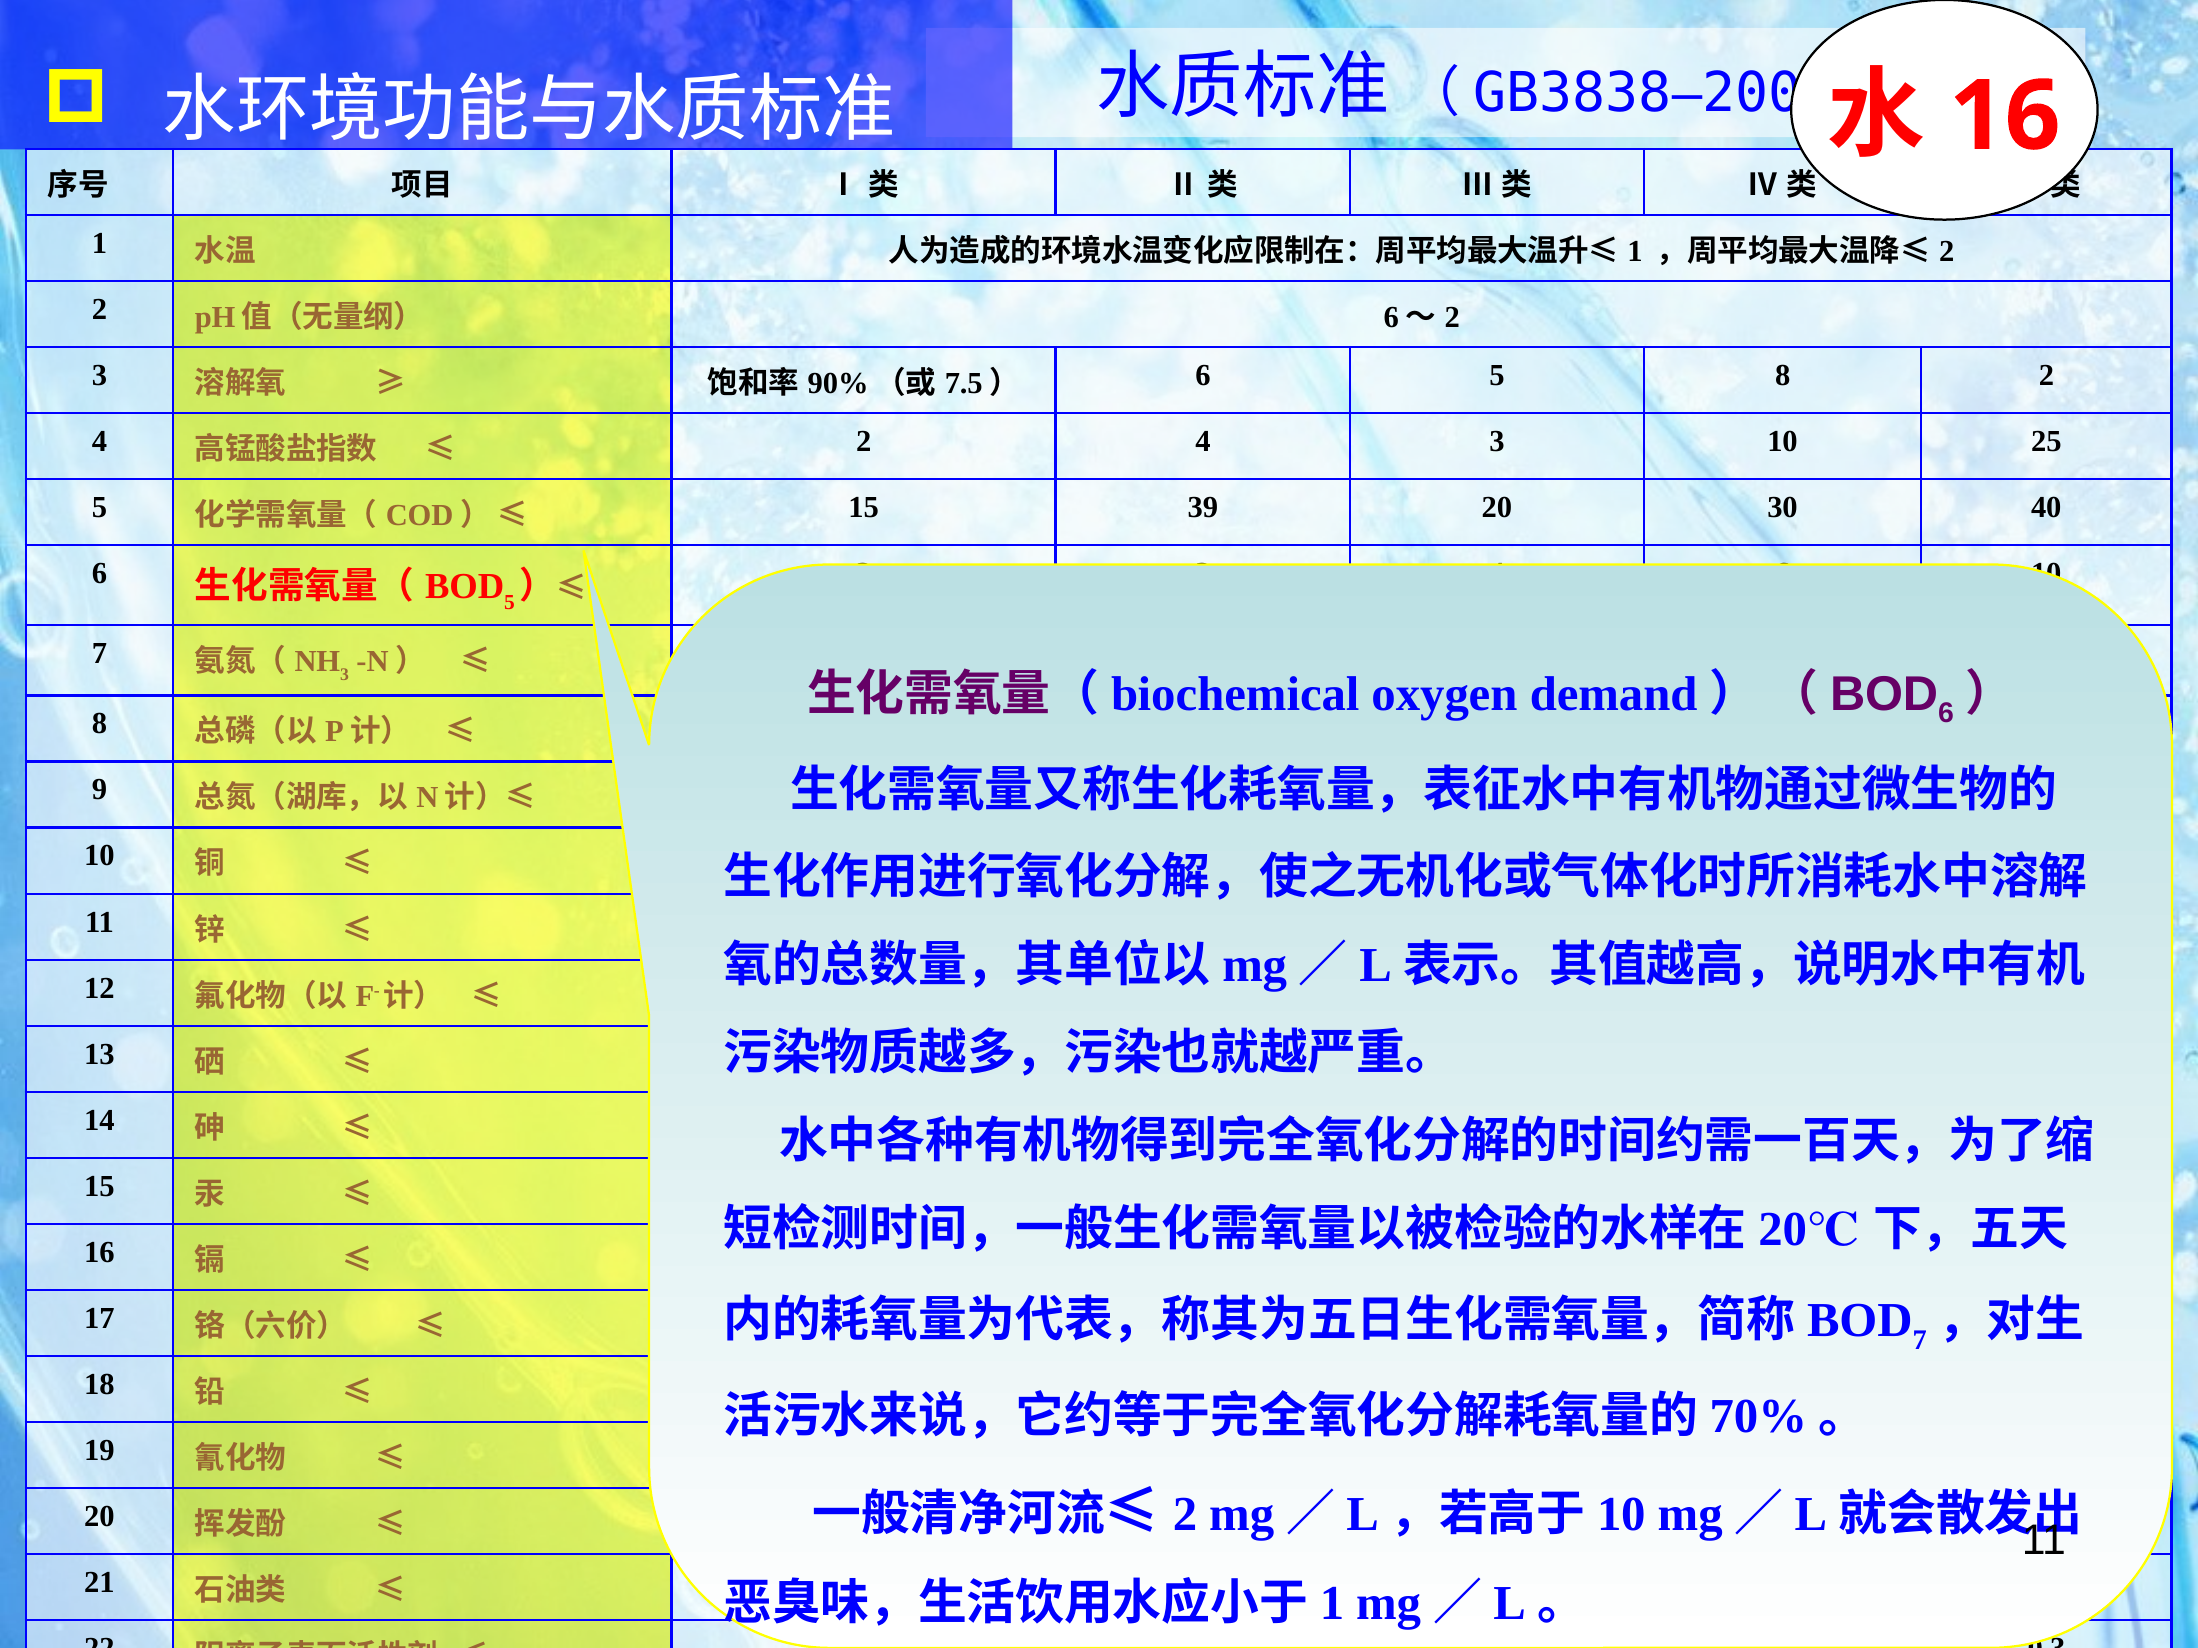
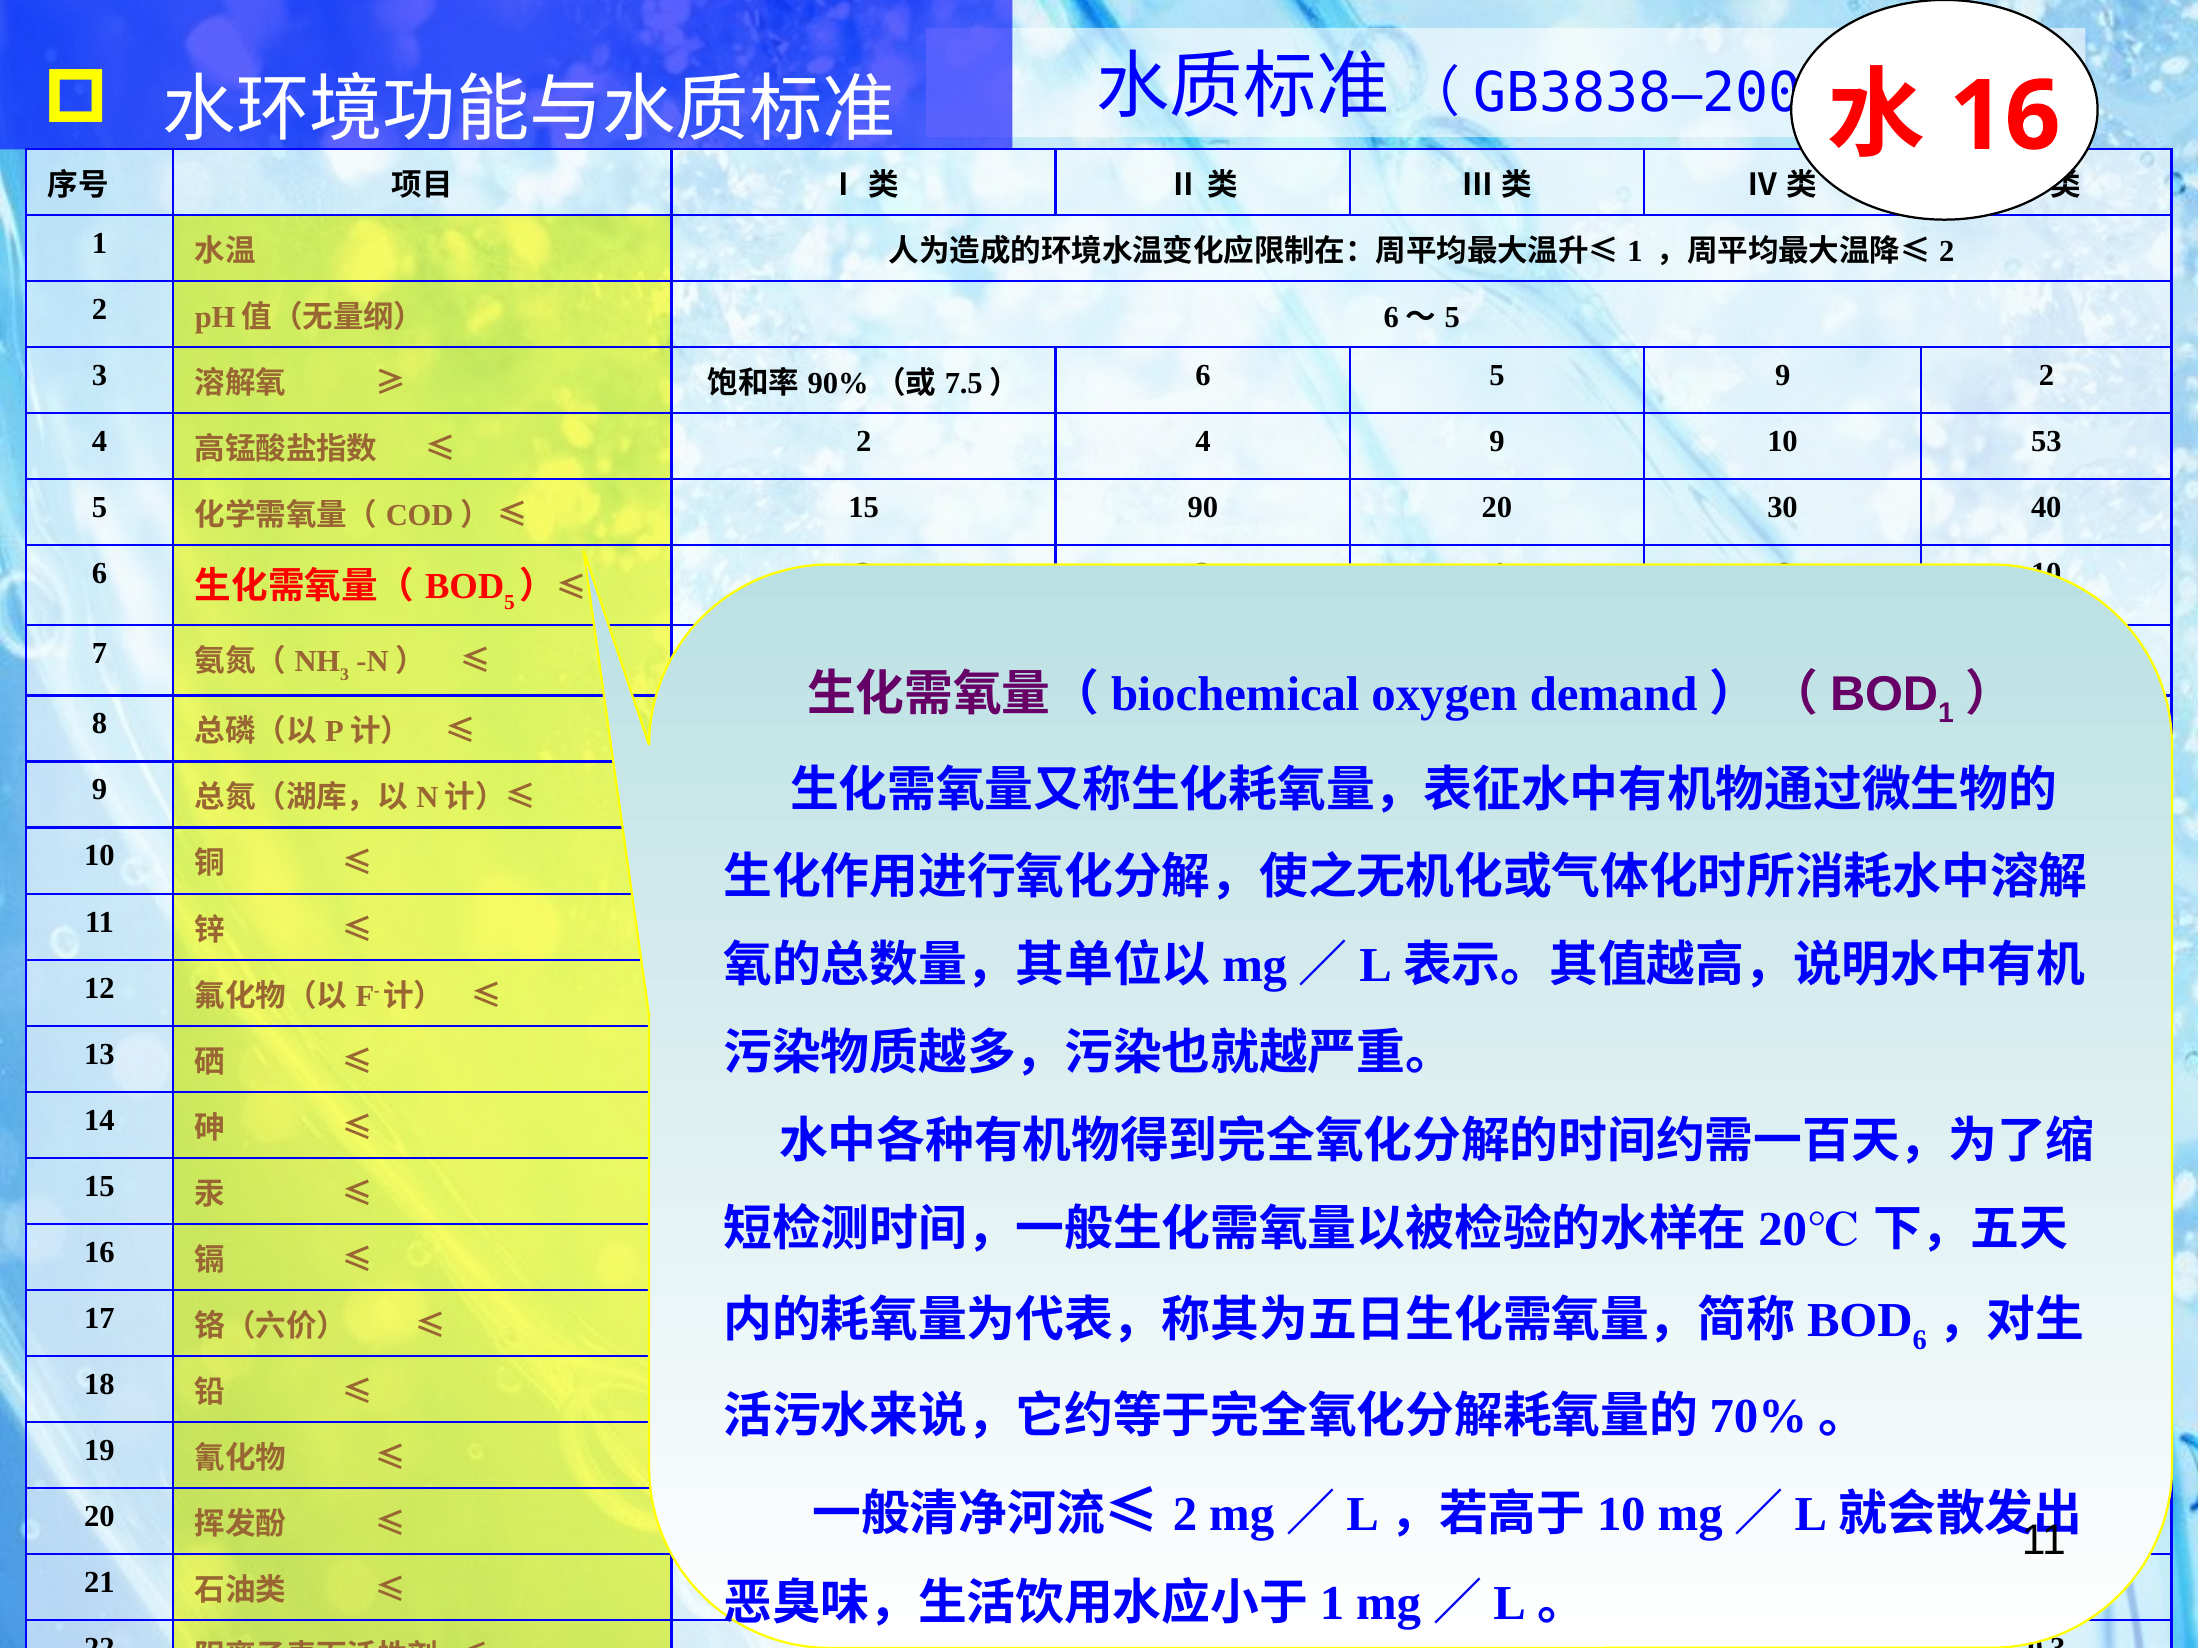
2 at (1452, 317): 2 -> 5
5 8: 8 -> 9
4 3: 3 -> 9
25: 25 -> 53
39: 39 -> 90
6 at (1946, 713): 6 -> 1
7 at (1920, 1340): 7 -> 6
